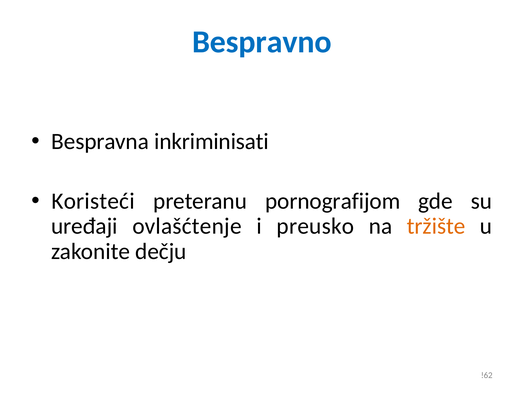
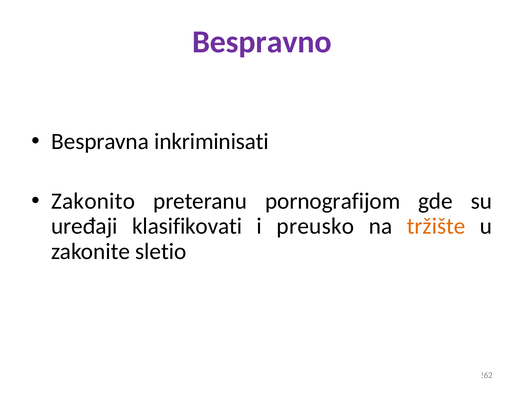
Bespravno colour: blue -> purple
Koristeći: Koristeći -> Zakonito
ovlašćtenje: ovlašćtenje -> klasifikovati
dečju: dečju -> sletio
